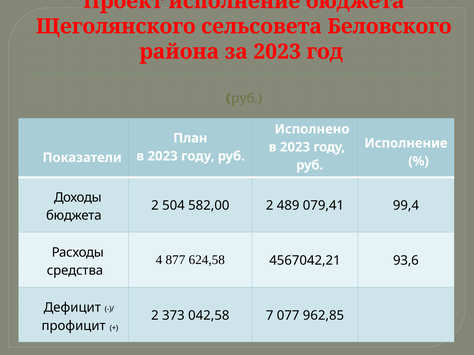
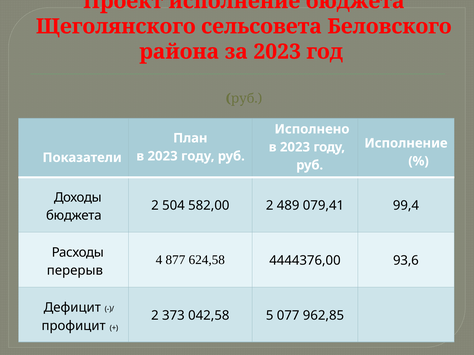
4567042,21: 4567042,21 -> 4444376,00
средства: средства -> перерыв
7: 7 -> 5
